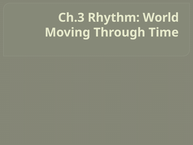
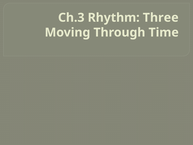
World: World -> Three
